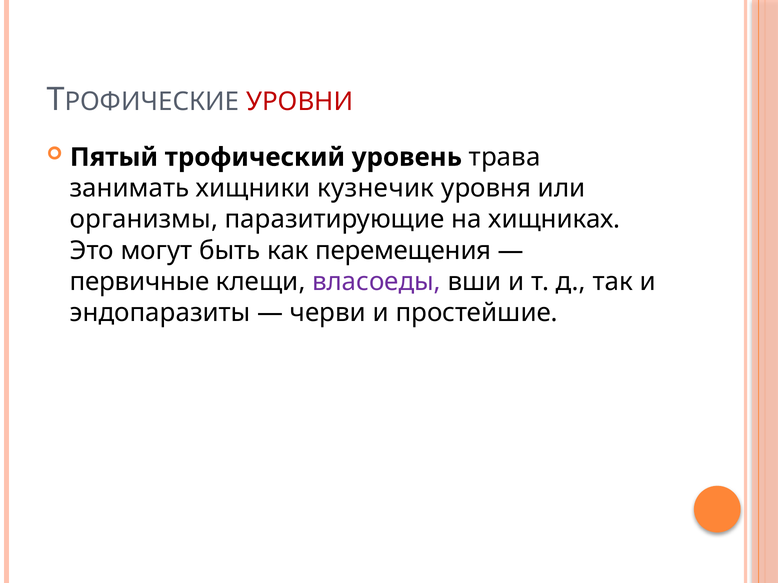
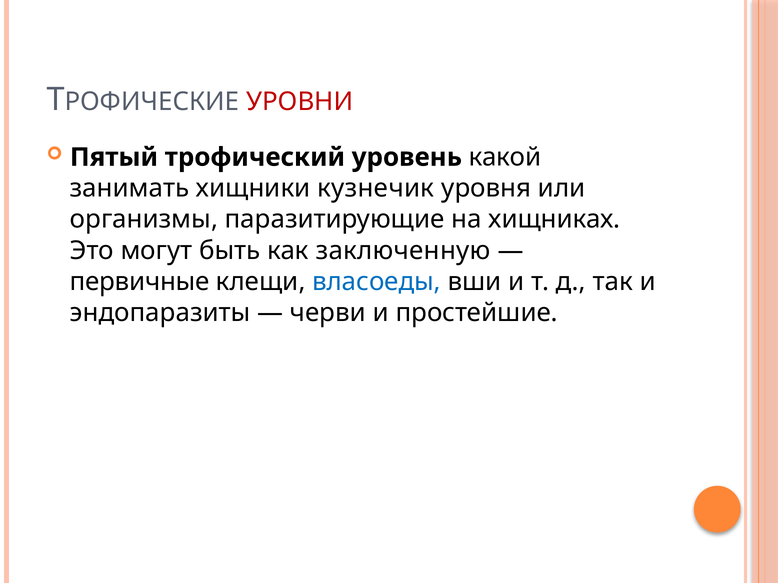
трава: трава -> какой
перемещения: перемещения -> заключенную
власоеды colour: purple -> blue
